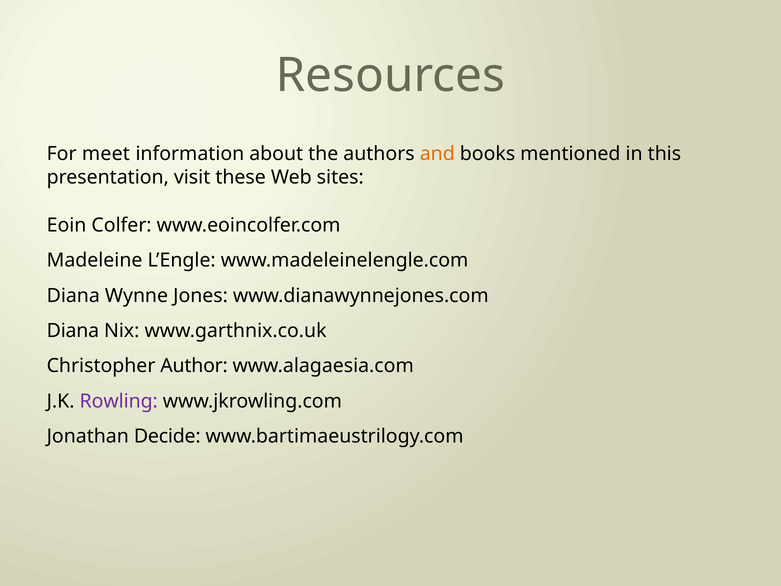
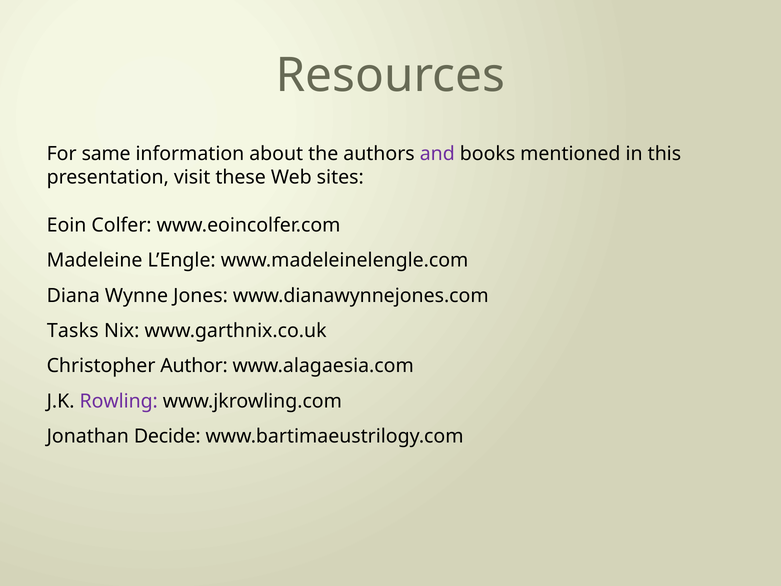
meet: meet -> same
and colour: orange -> purple
Diana at (73, 331): Diana -> Tasks
